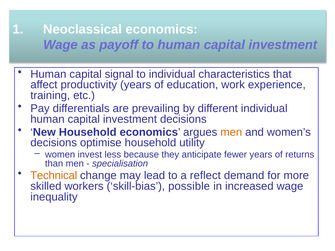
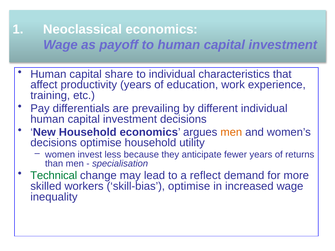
signal: signal -> share
Technical colour: orange -> green
skill-bias possible: possible -> optimise
